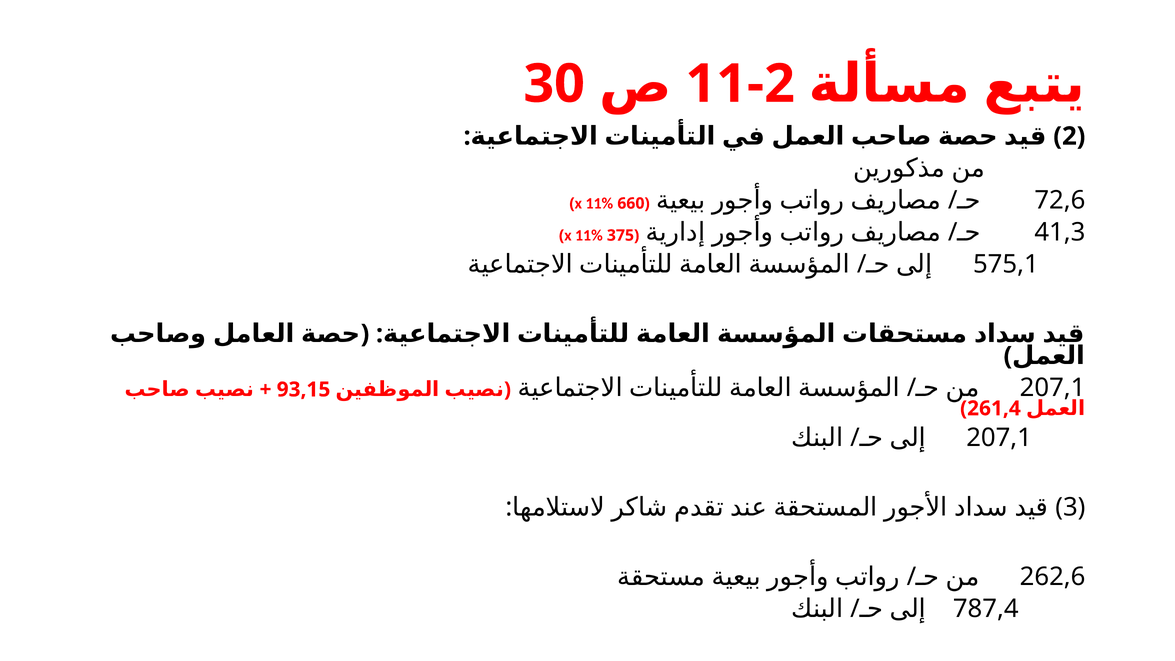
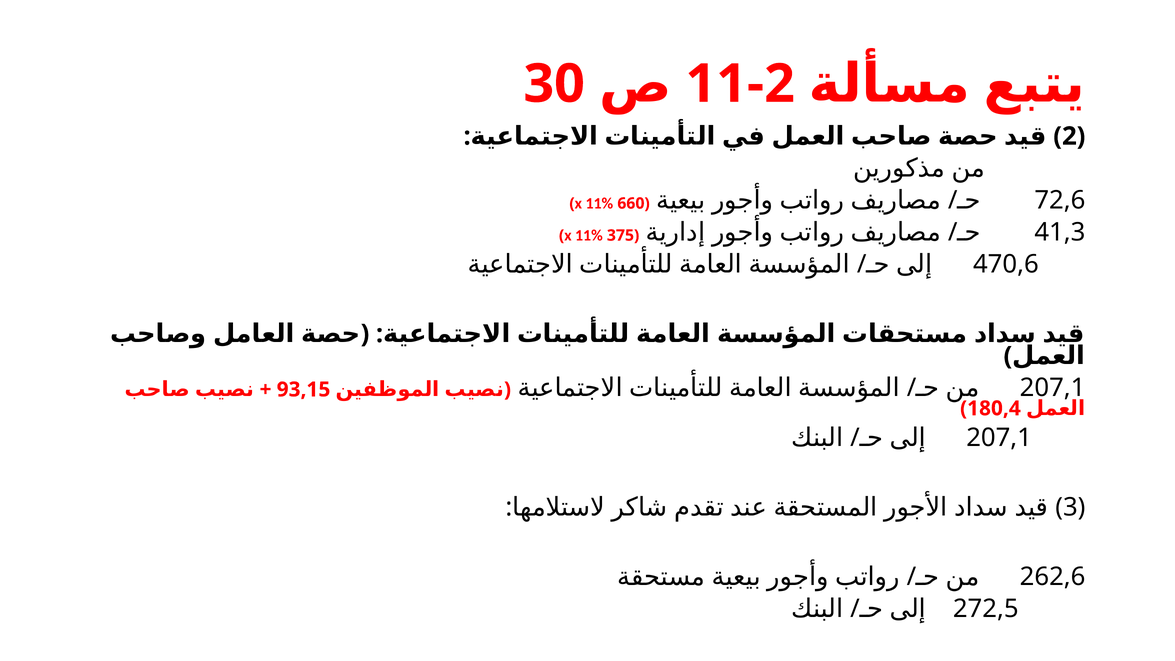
575,1: 575,1 -> 470,6
261,4: 261,4 -> 180,4
787,4: 787,4 -> 272,5
